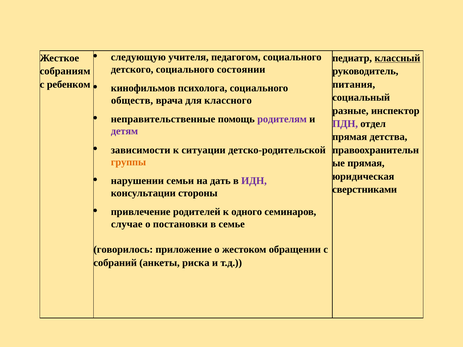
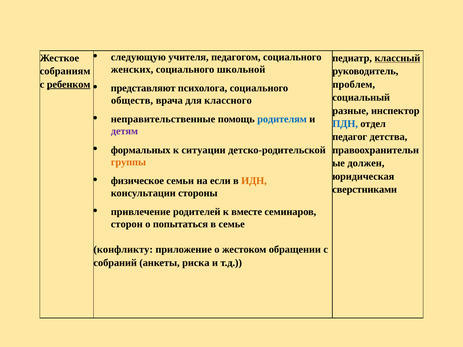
детского: детского -> женских
состоянии: состоянии -> школьной
ребенком underline: none -> present
питания: питания -> проблем
кинофильмов: кинофильмов -> представляют
родителям colour: purple -> blue
ПДН colour: purple -> blue
прямая at (350, 137): прямая -> педагог
зависимости: зависимости -> формальных
прямая at (366, 163): прямая -> должен
нарушении: нарушении -> физическое
дать: дать -> если
ИДН colour: purple -> orange
одного: одного -> вместе
случае: случае -> сторон
постановки: постановки -> попытаться
говорилось: говорилось -> конфликту
